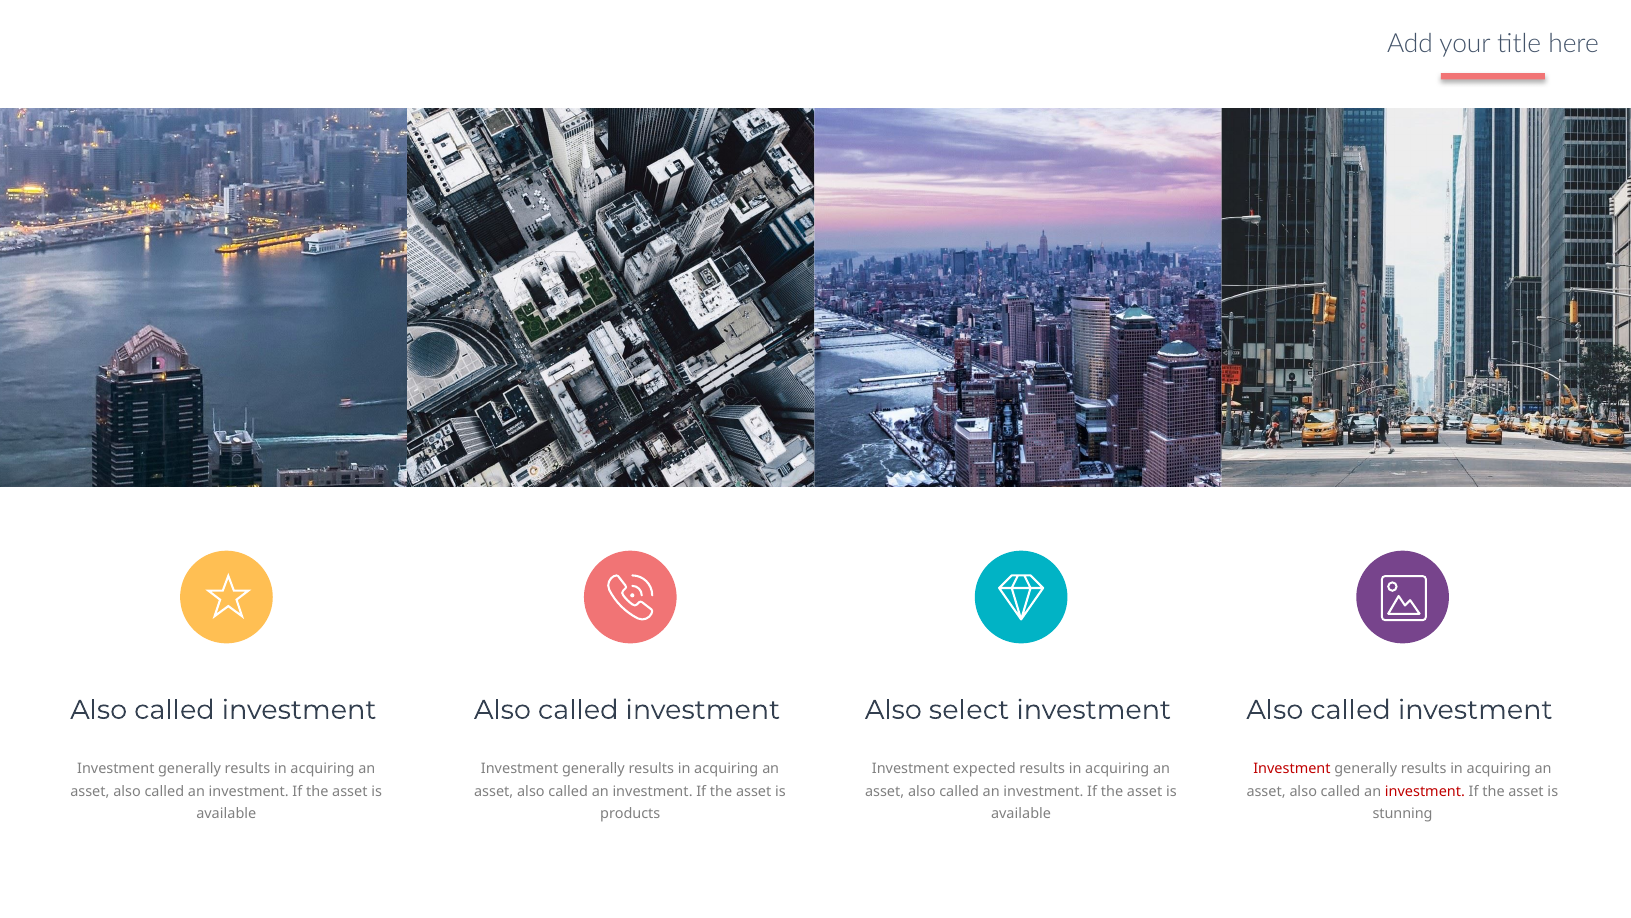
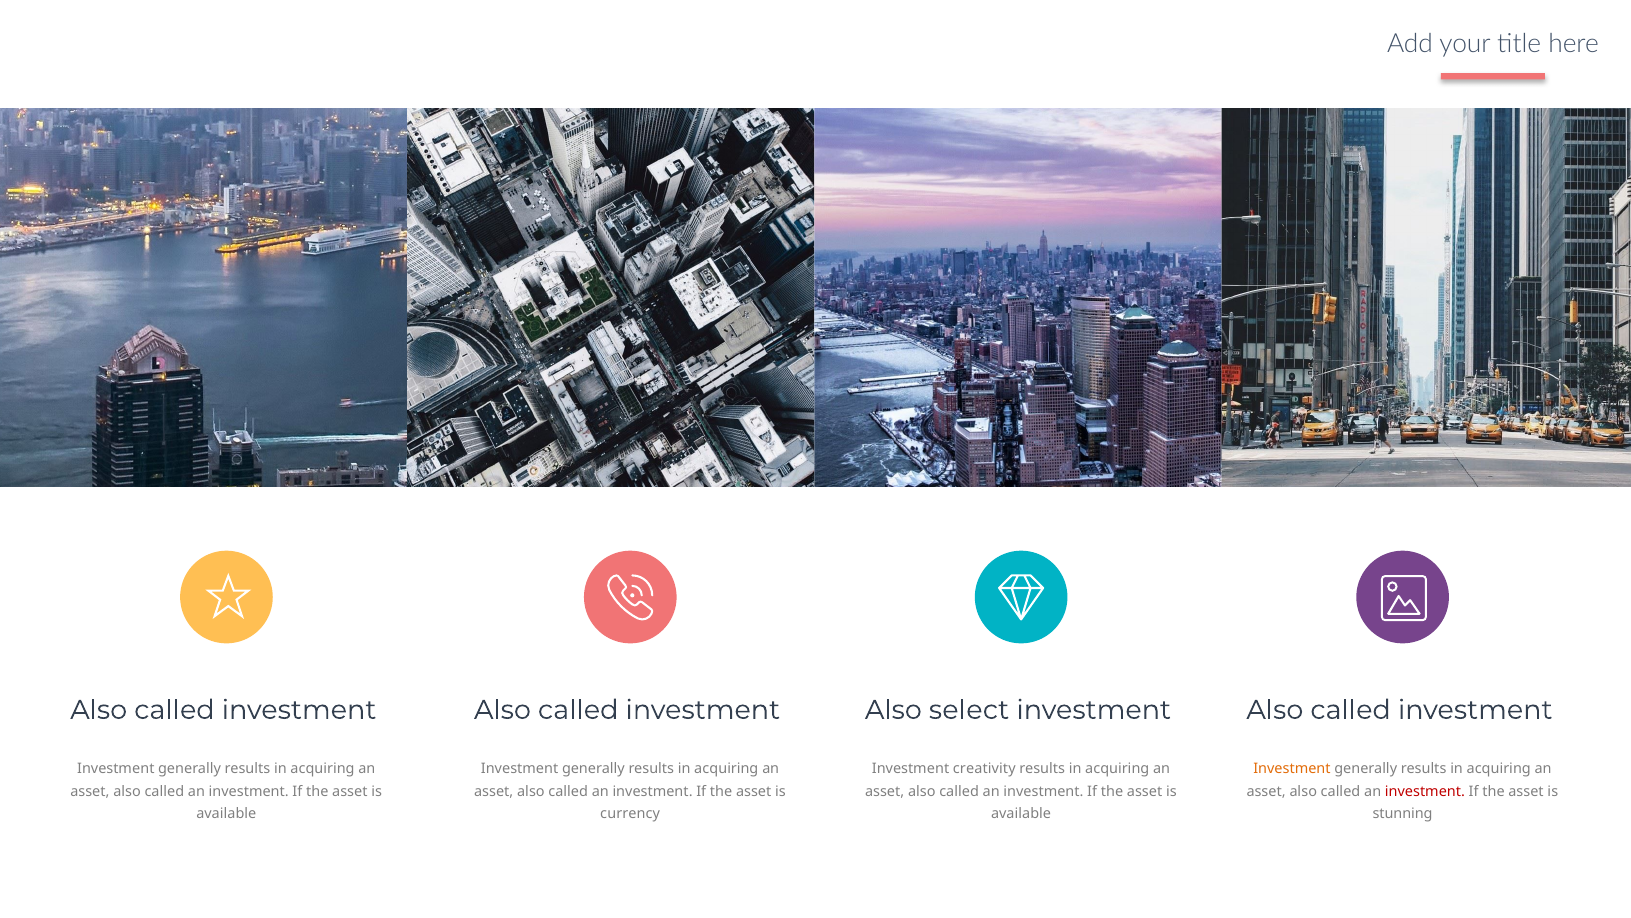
expected: expected -> creativity
Investment at (1292, 769) colour: red -> orange
products: products -> currency
